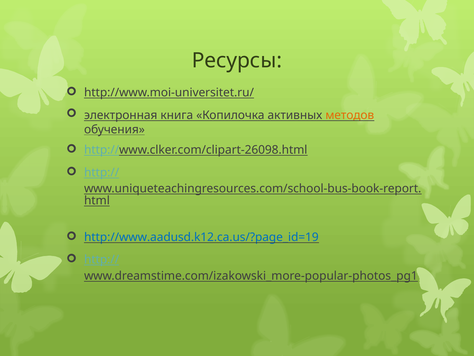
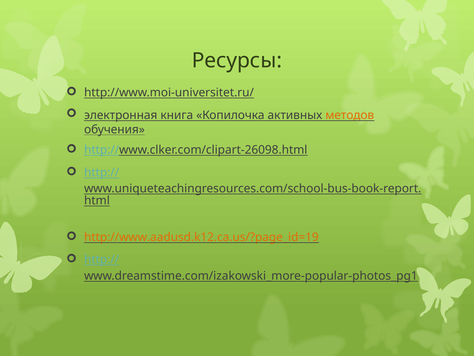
http://www.aadusd.k12.ca.us/?page_id=19 colour: blue -> orange
